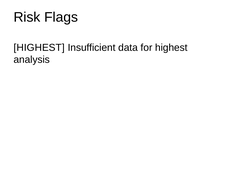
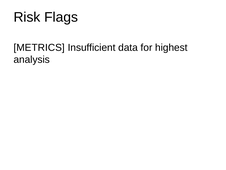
HIGHEST at (39, 47): HIGHEST -> METRICS
